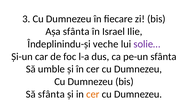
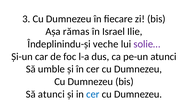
Așa sfânta: sfânta -> rămas
pe-un sfânta: sfânta -> atunci
Să sfânta: sfânta -> atunci
cer at (93, 94) colour: orange -> blue
